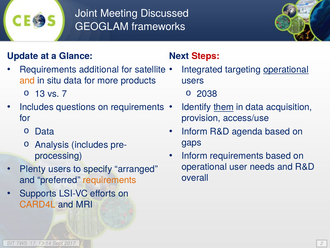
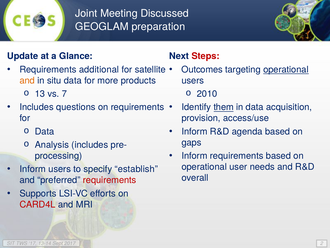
frameworks: frameworks -> preparation
Integrated: Integrated -> Outcomes
2038: 2038 -> 2010
Plenty at (33, 169): Plenty -> Inform
arranged: arranged -> establish
requirements at (110, 180) colour: orange -> red
CARD4L colour: orange -> red
